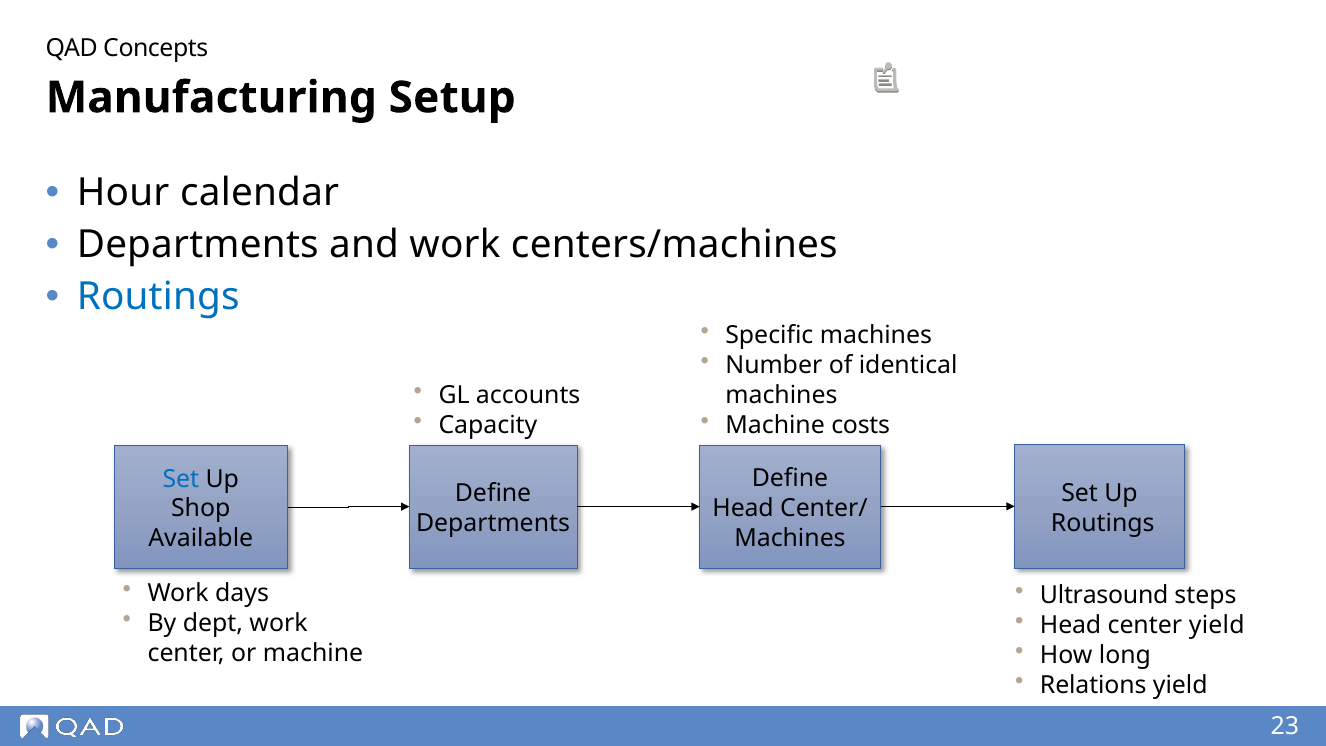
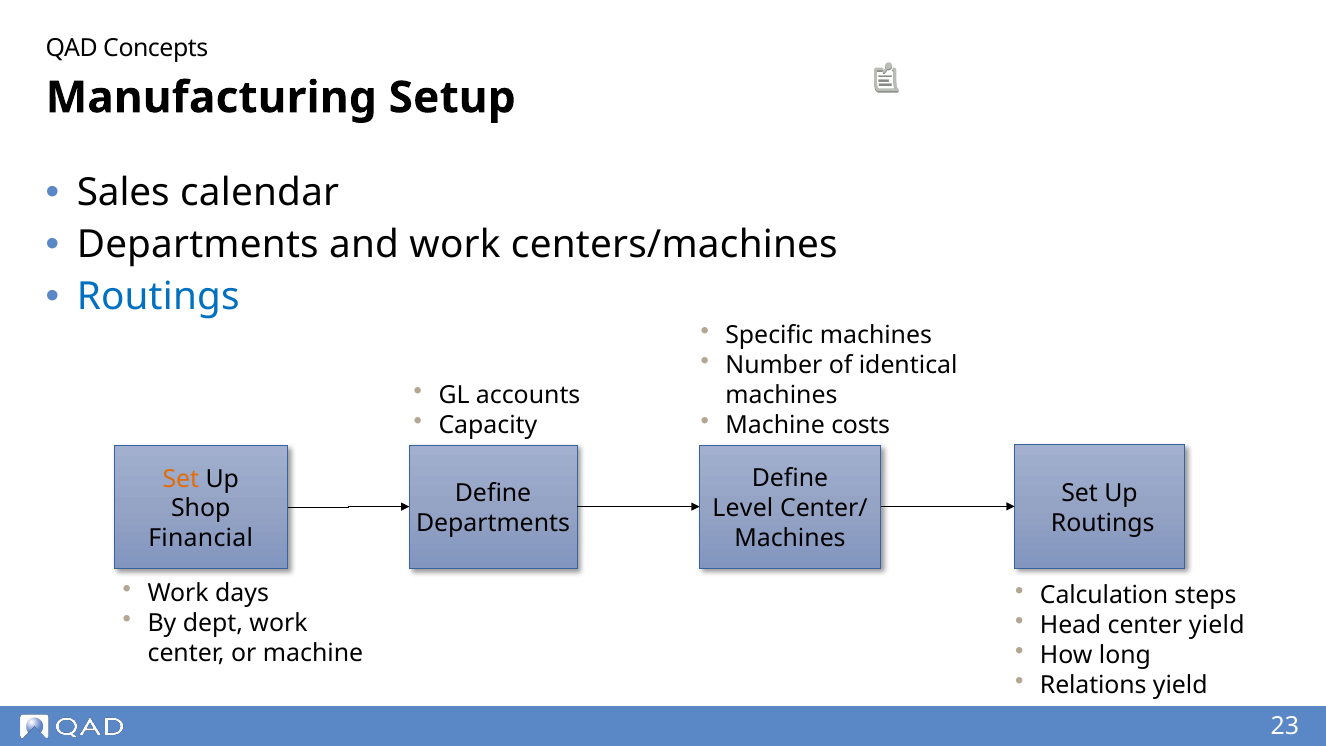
Hour: Hour -> Sales
Set at (181, 479) colour: blue -> orange
Head at (743, 508): Head -> Level
Available: Available -> Financial
Ultrasound: Ultrasound -> Calculation
